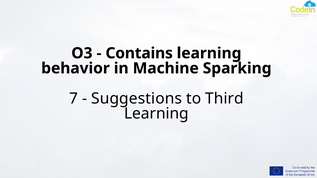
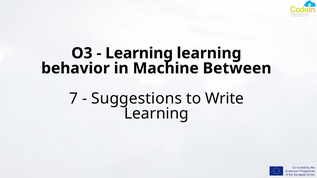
Contains at (139, 53): Contains -> Learning
Sparking: Sparking -> Between
Third: Third -> Write
